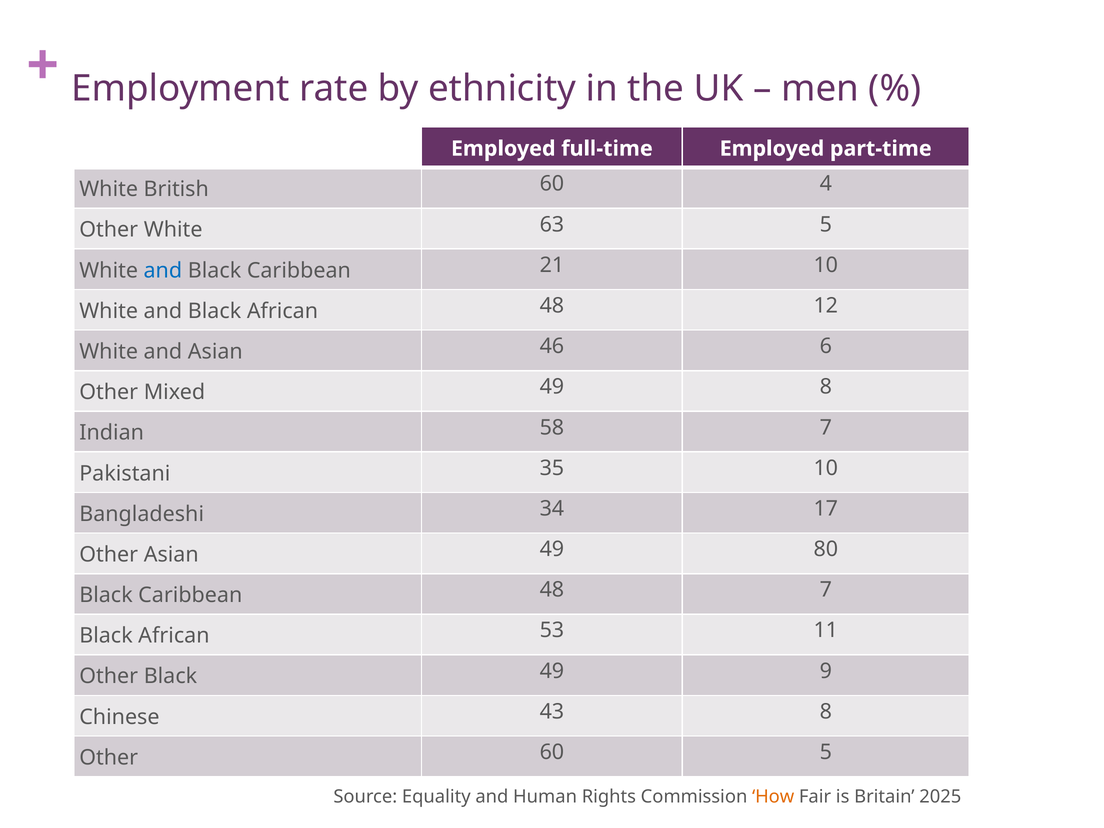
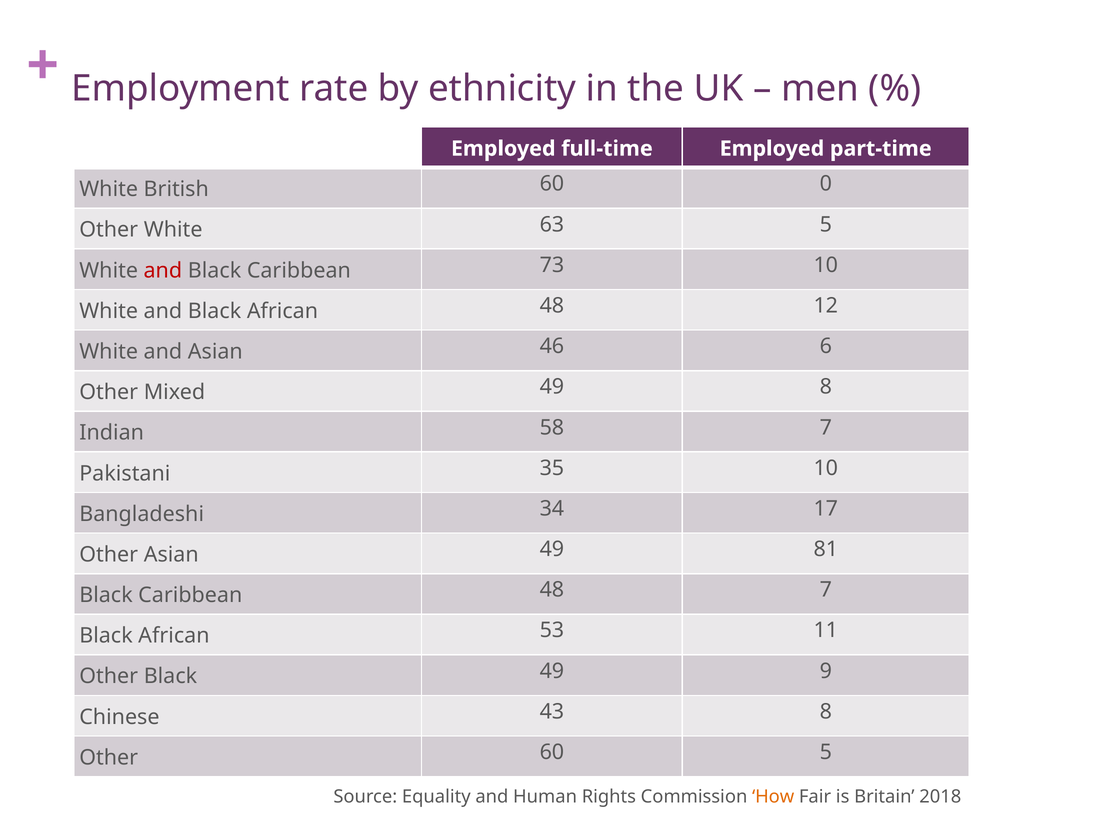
4: 4 -> 0
and at (163, 270) colour: blue -> red
21: 21 -> 73
80: 80 -> 81
2025: 2025 -> 2018
